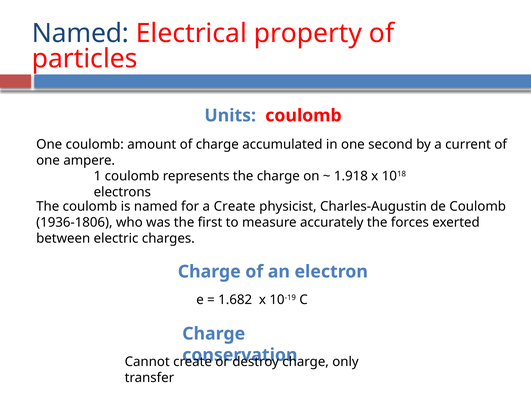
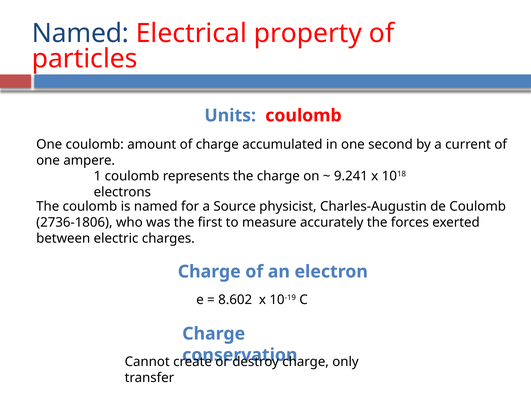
1.918: 1.918 -> 9.241
a Create: Create -> Source
1936-1806: 1936-1806 -> 2736-1806
1.682: 1.682 -> 8.602
